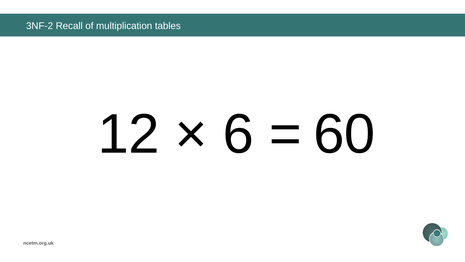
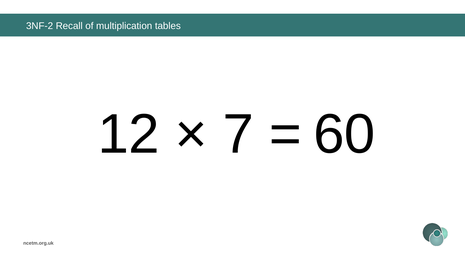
6: 6 -> 7
